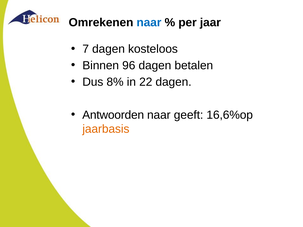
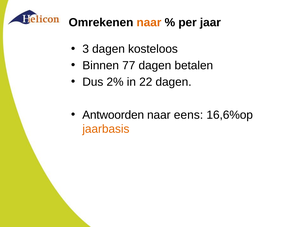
naar at (149, 23) colour: blue -> orange
7: 7 -> 3
96: 96 -> 77
8%: 8% -> 2%
geeft: geeft -> eens
